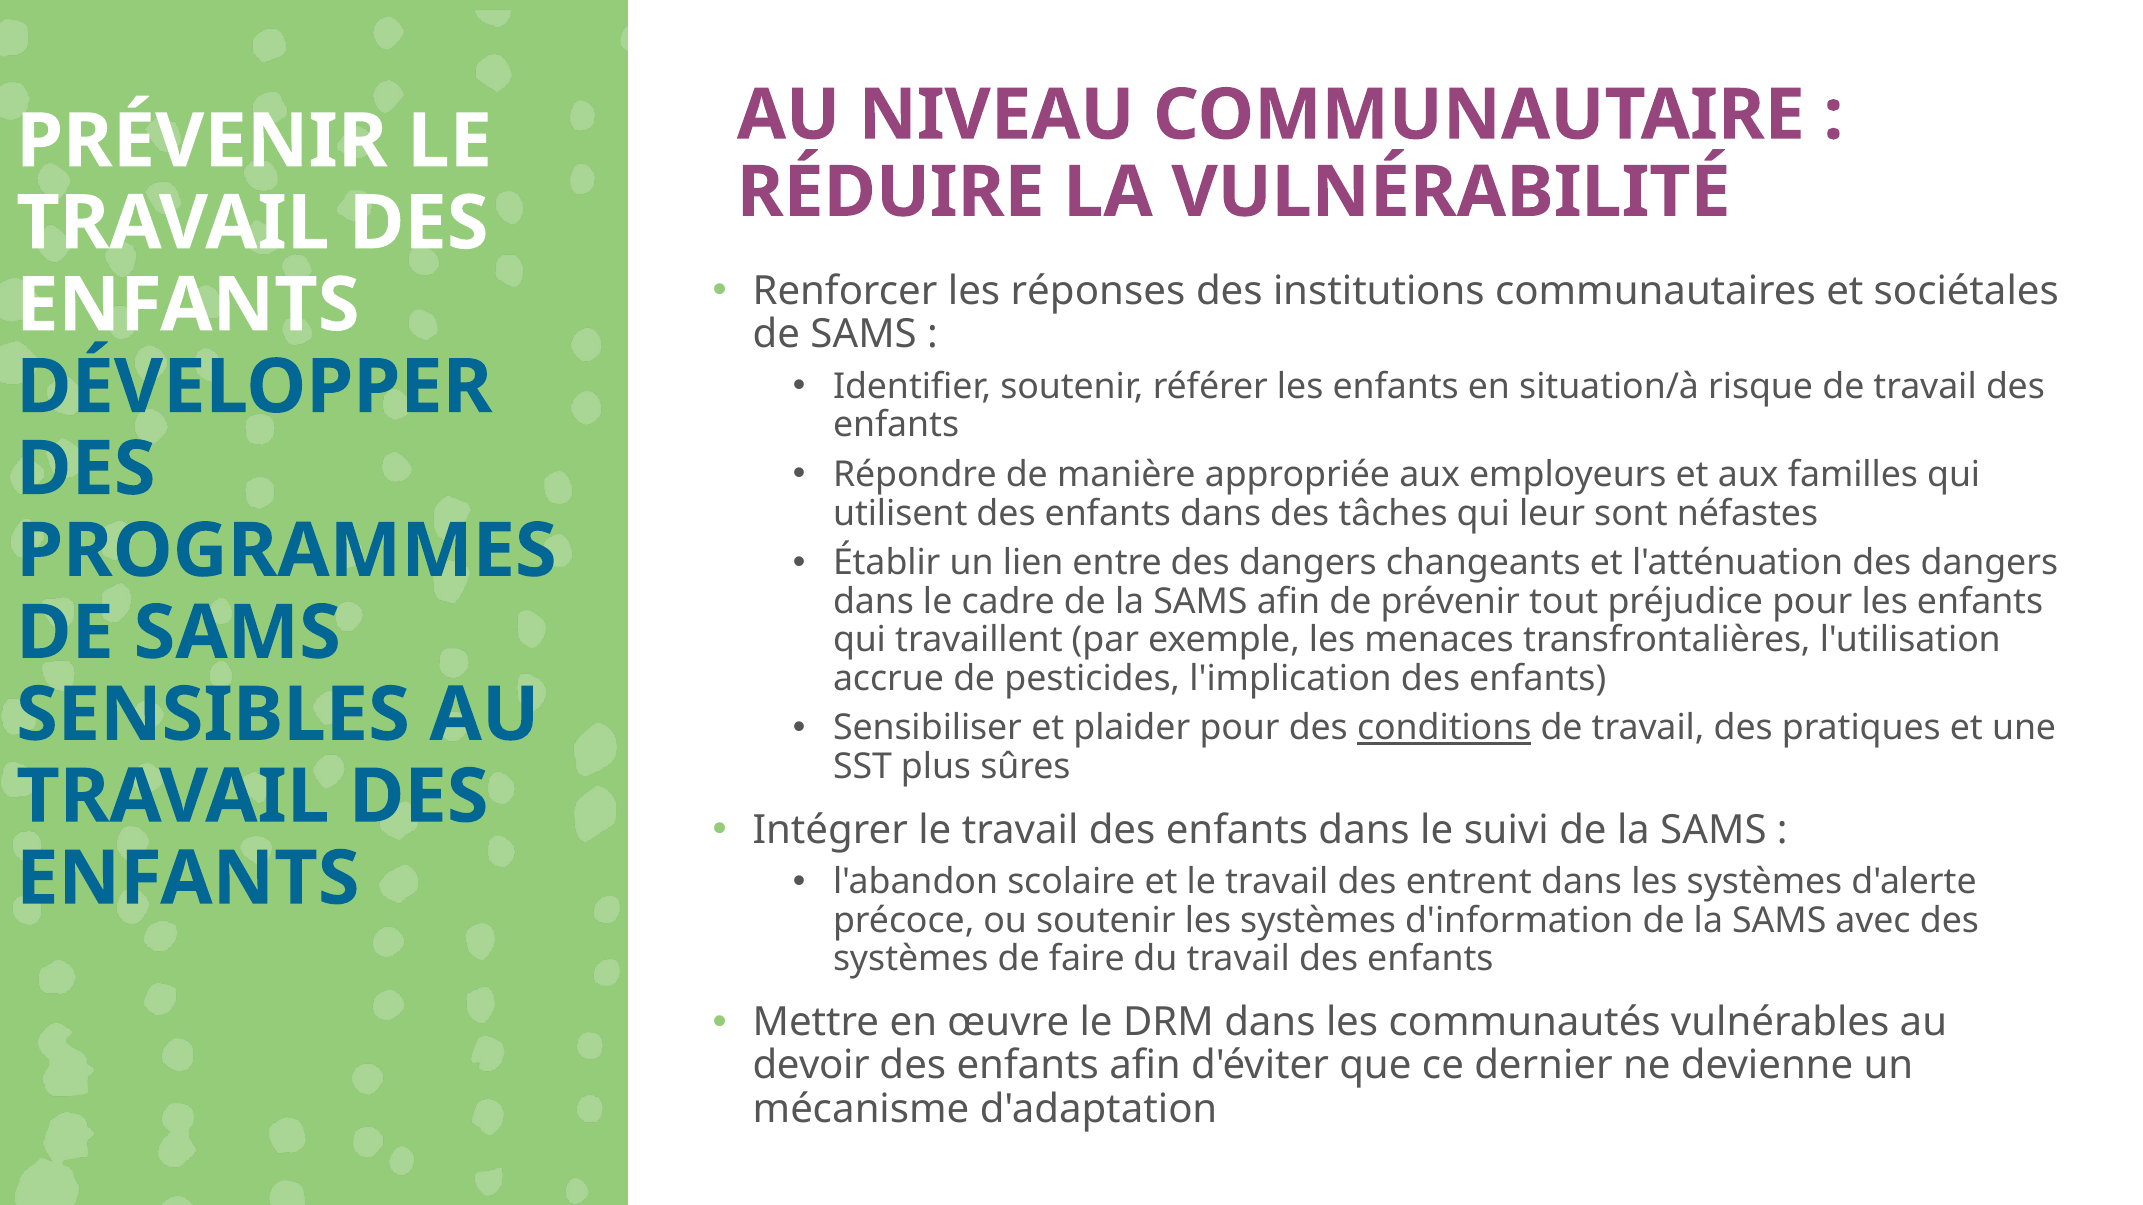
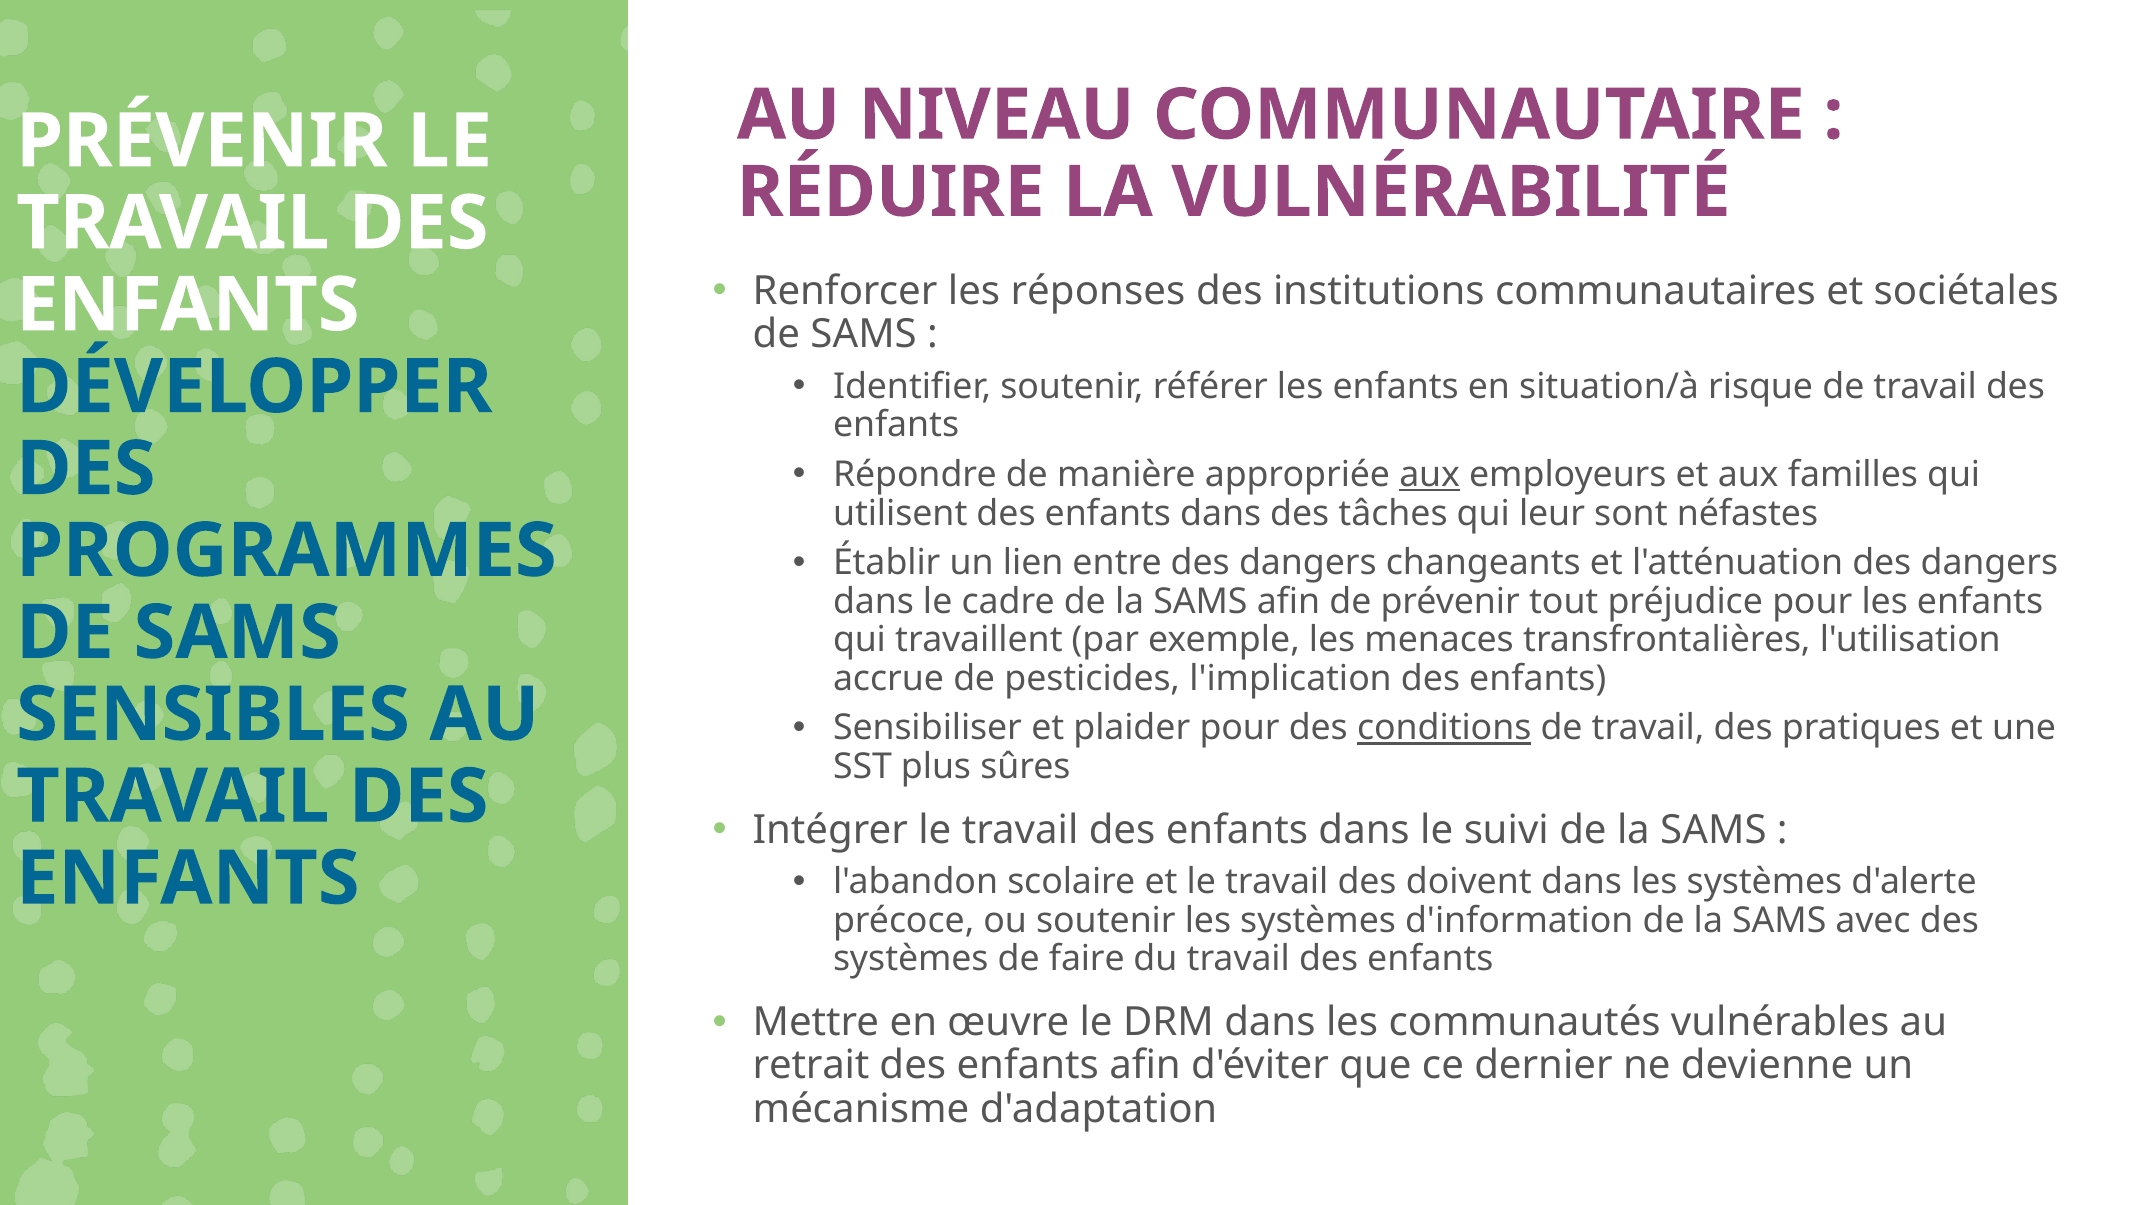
aux at (1430, 475) underline: none -> present
entrent: entrent -> doivent
devoir: devoir -> retrait
